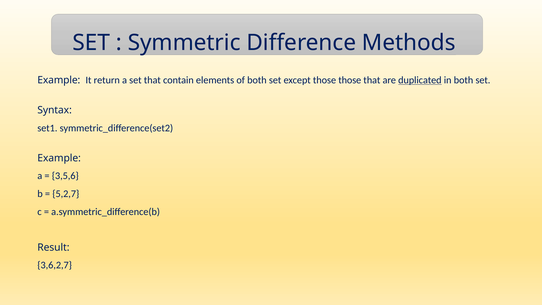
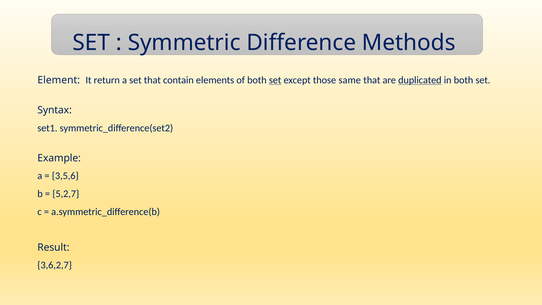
Example at (59, 80): Example -> Element
set at (275, 80) underline: none -> present
those those: those -> same
